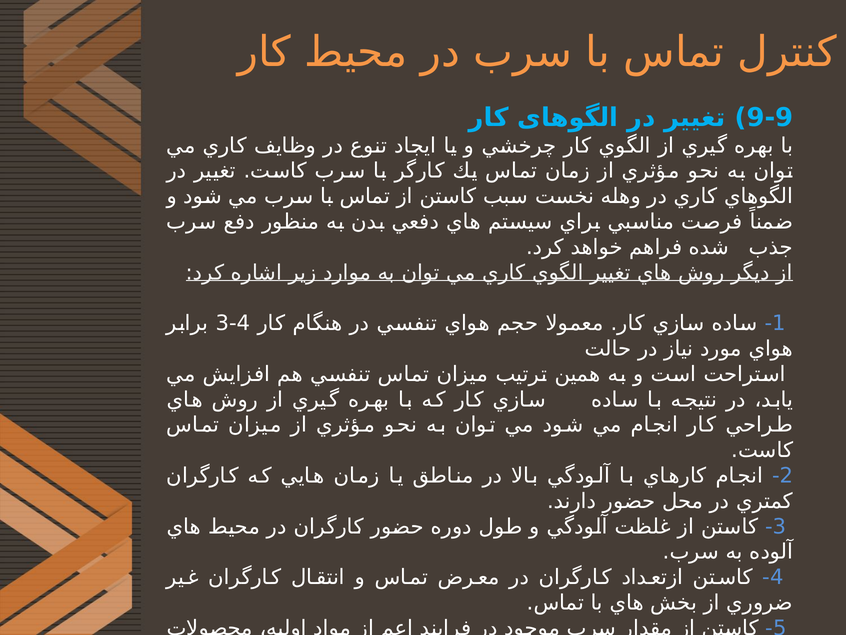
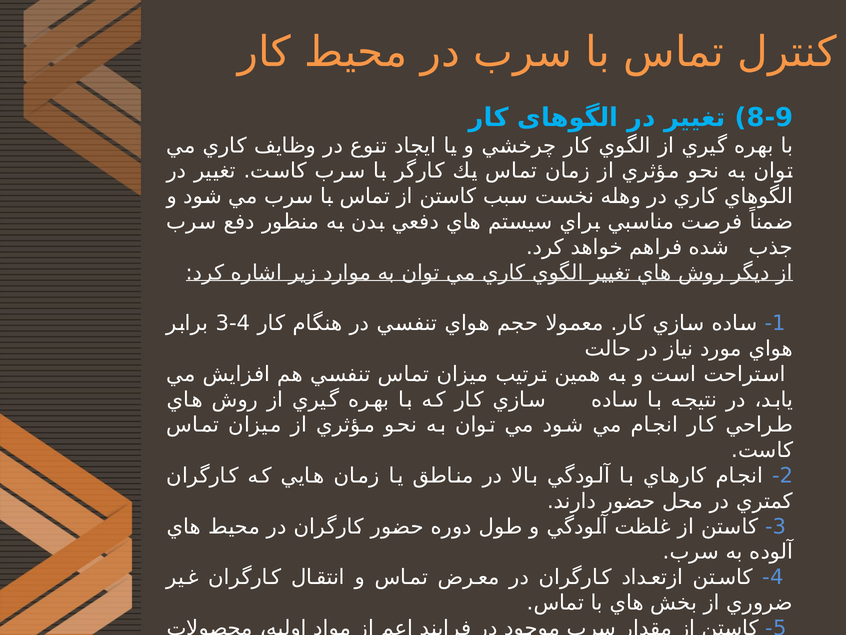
9-9: 9-9 -> 8-9
